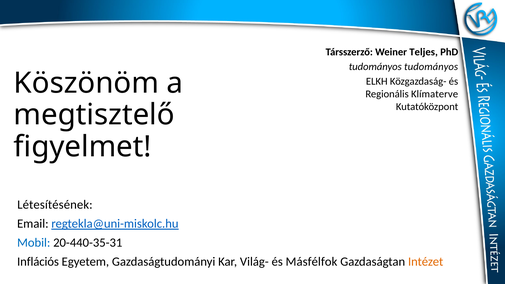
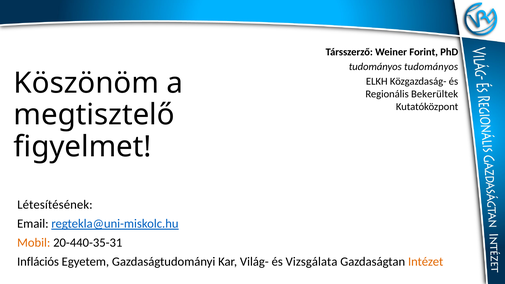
Teljes: Teljes -> Forint
Klímaterve: Klímaterve -> Bekerültek
Mobil colour: blue -> orange
Másfélfok: Másfélfok -> Vizsgálata
